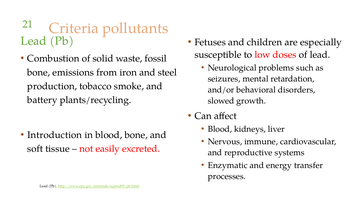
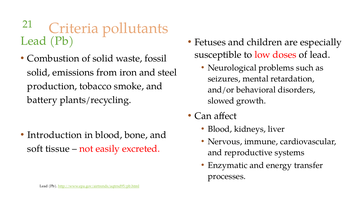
bone at (39, 72): bone -> solid
